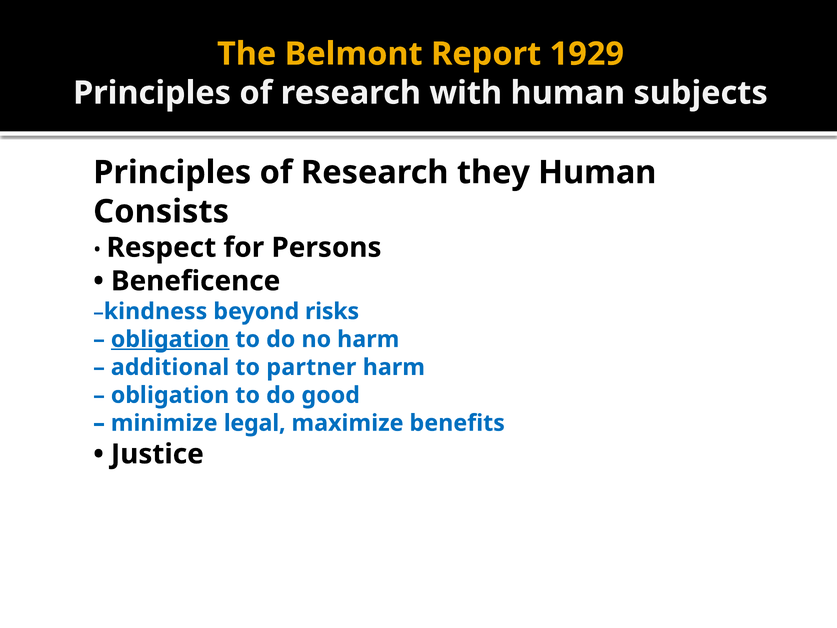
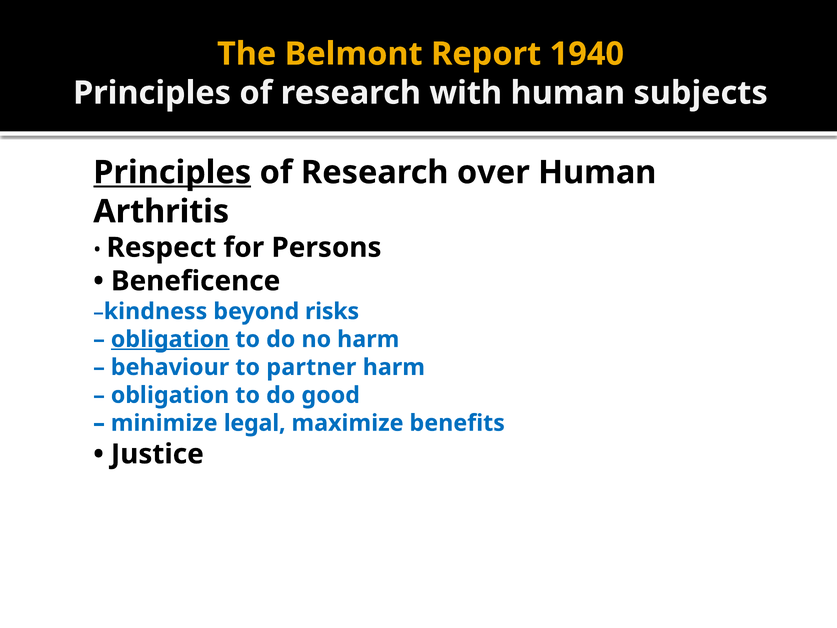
1929: 1929 -> 1940
Principles at (172, 172) underline: none -> present
they: they -> over
Consists: Consists -> Arthritis
additional: additional -> behaviour
